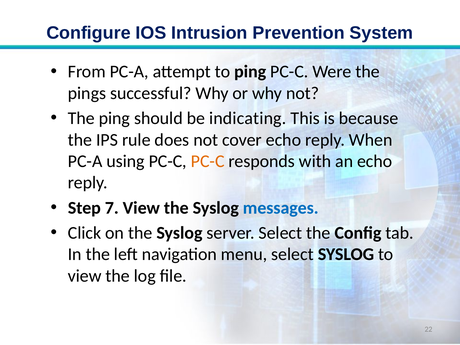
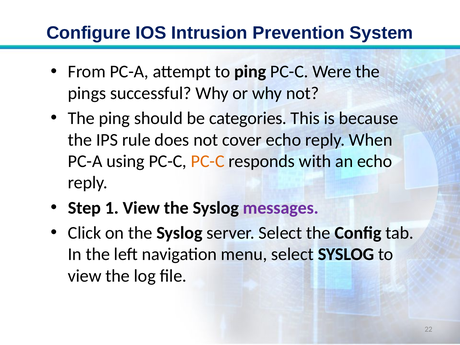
indicating: indicating -> categories
7: 7 -> 1
messages colour: blue -> purple
